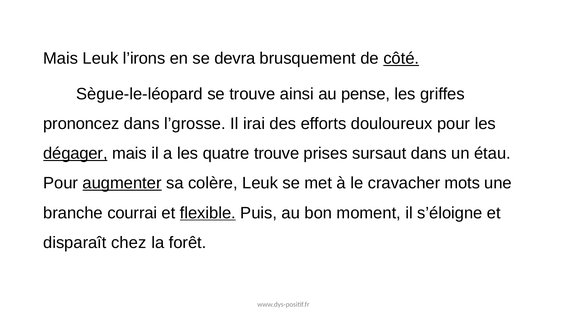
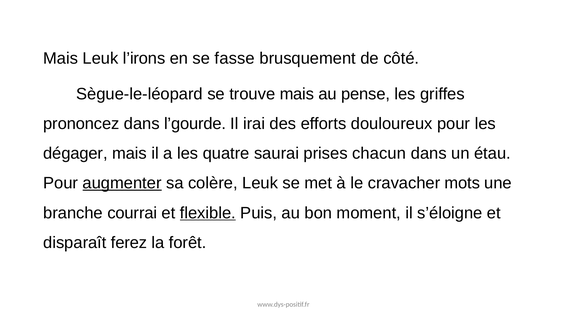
devra: devra -> fasse
côté underline: present -> none
trouve ainsi: ainsi -> mais
l’grosse: l’grosse -> l’gourde
dégager underline: present -> none
quatre trouve: trouve -> saurai
sursaut: sursaut -> chacun
chez: chez -> ferez
